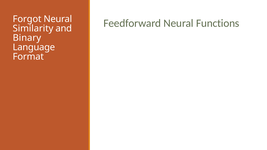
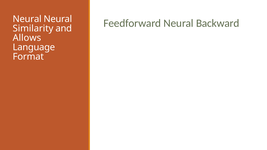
Forgot at (27, 19): Forgot -> Neural
Functions: Functions -> Backward
Binary: Binary -> Allows
